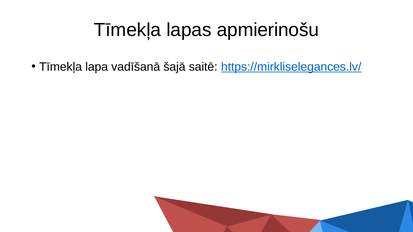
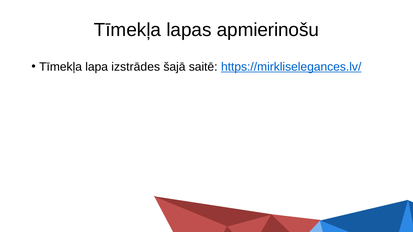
vadīšanā: vadīšanā -> izstrādes
